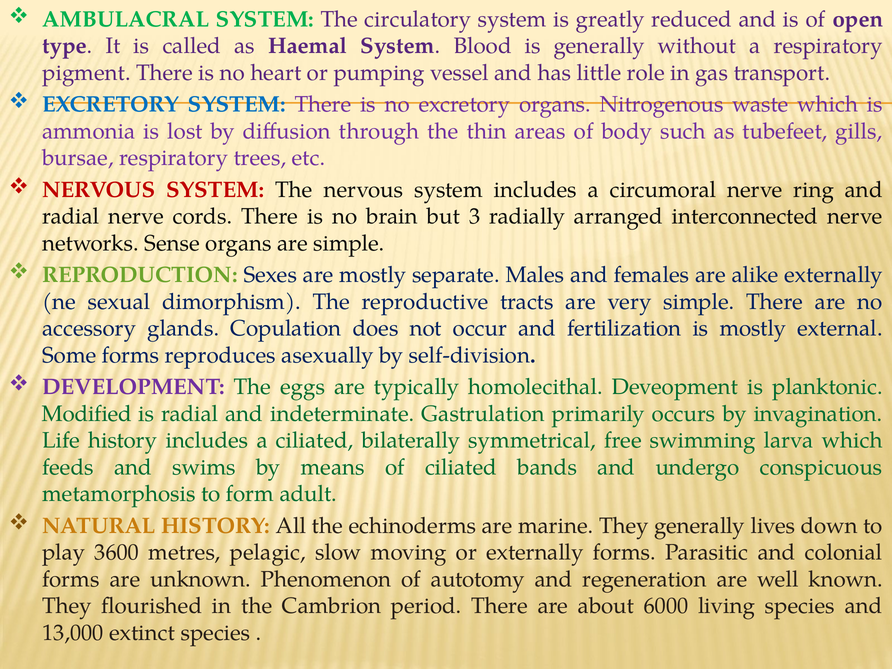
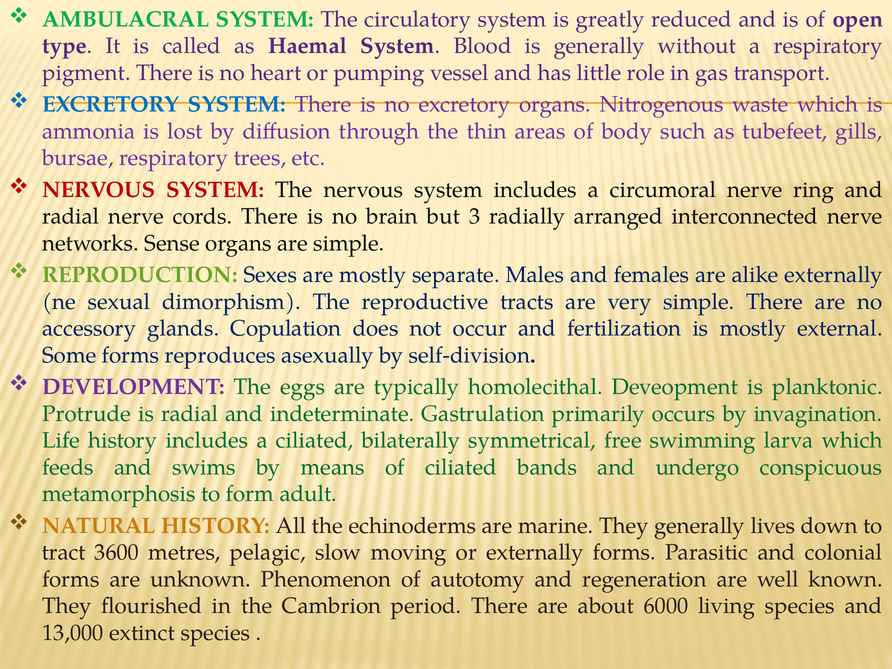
Modified: Modified -> Protrude
play: play -> tract
